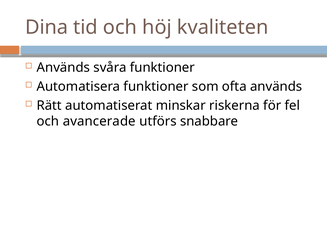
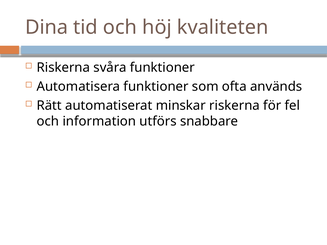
Används at (63, 68): Används -> Riskerna
avancerade: avancerade -> information
